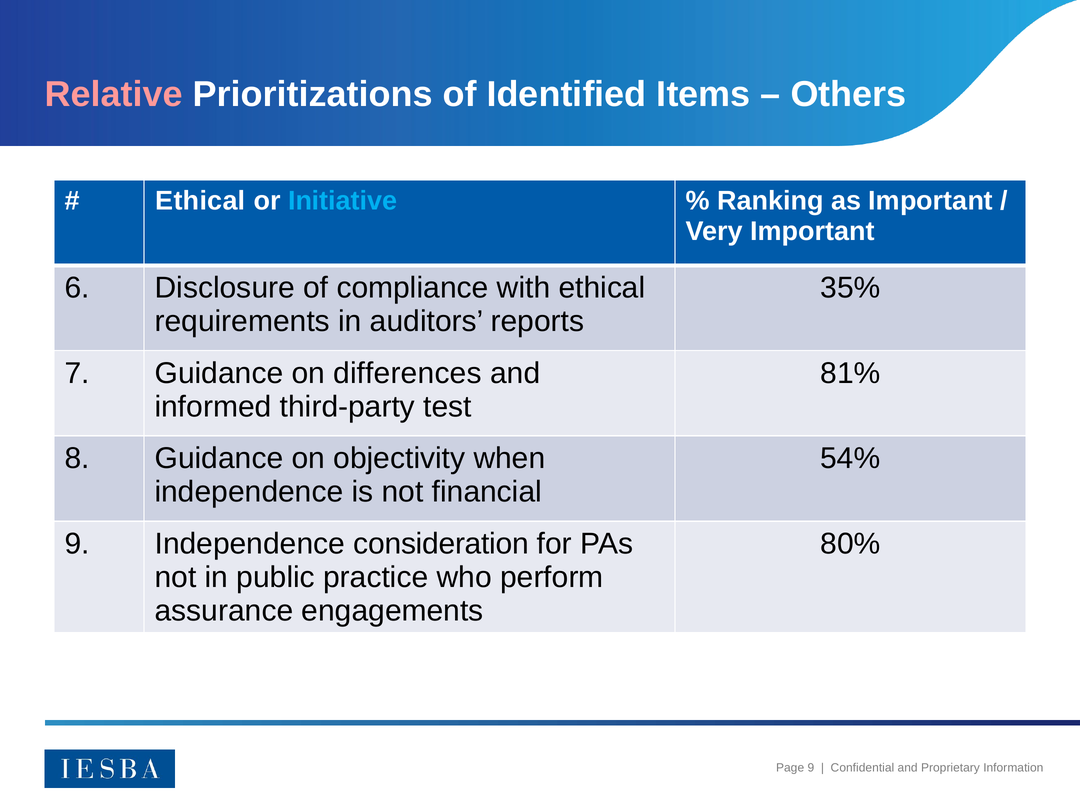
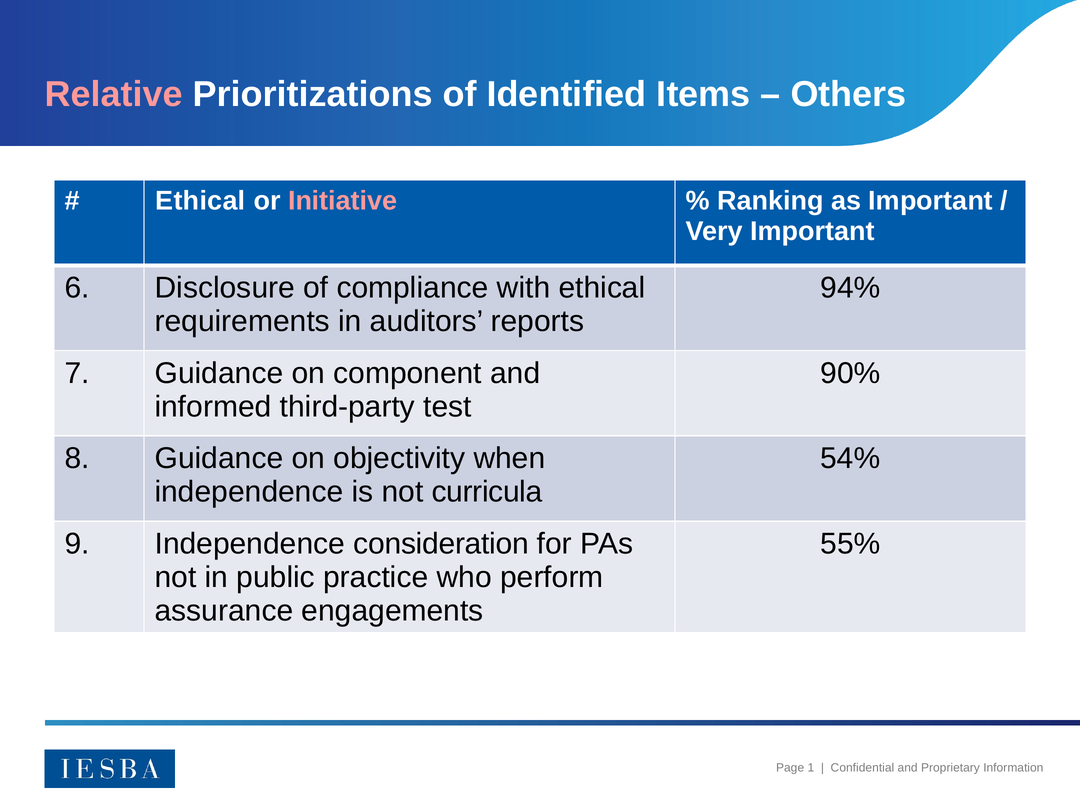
Initiative colour: light blue -> pink
35%: 35% -> 94%
differences: differences -> component
81%: 81% -> 90%
financial: financial -> curricula
80%: 80% -> 55%
9 at (811, 768): 9 -> 1
